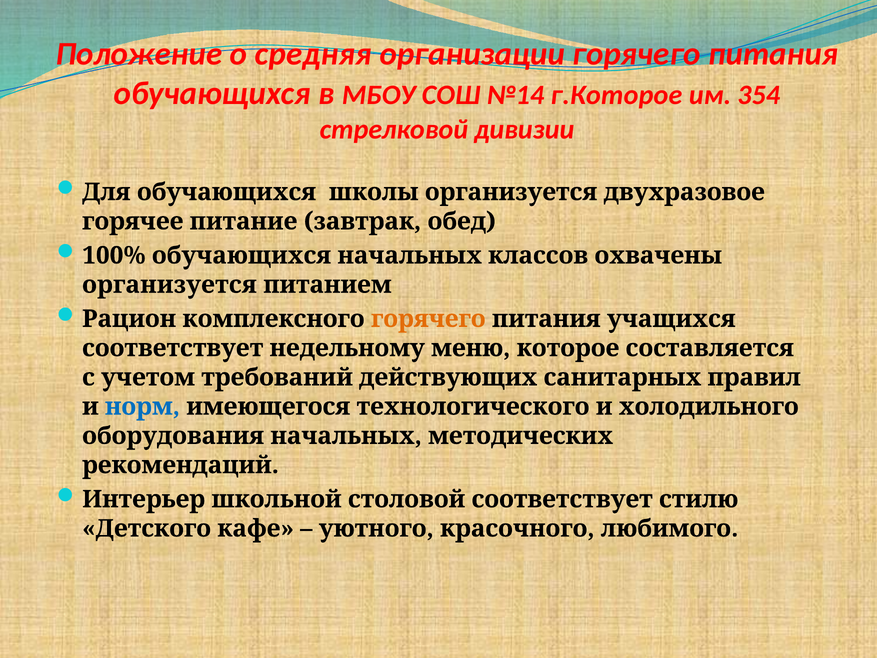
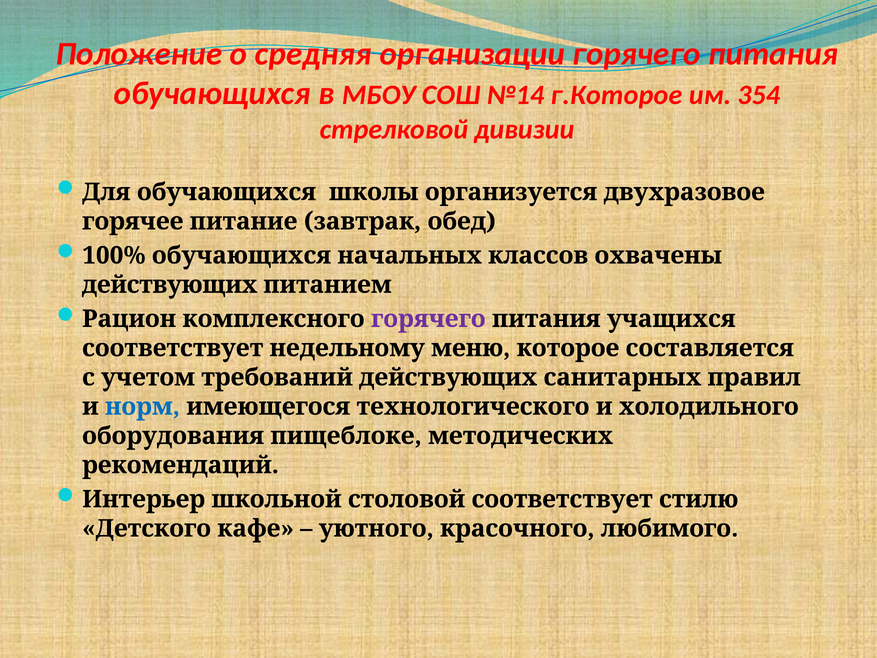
организуется at (169, 285): организуется -> действующих
горячего at (428, 319) colour: orange -> purple
оборудования начальных: начальных -> пищеблоке
